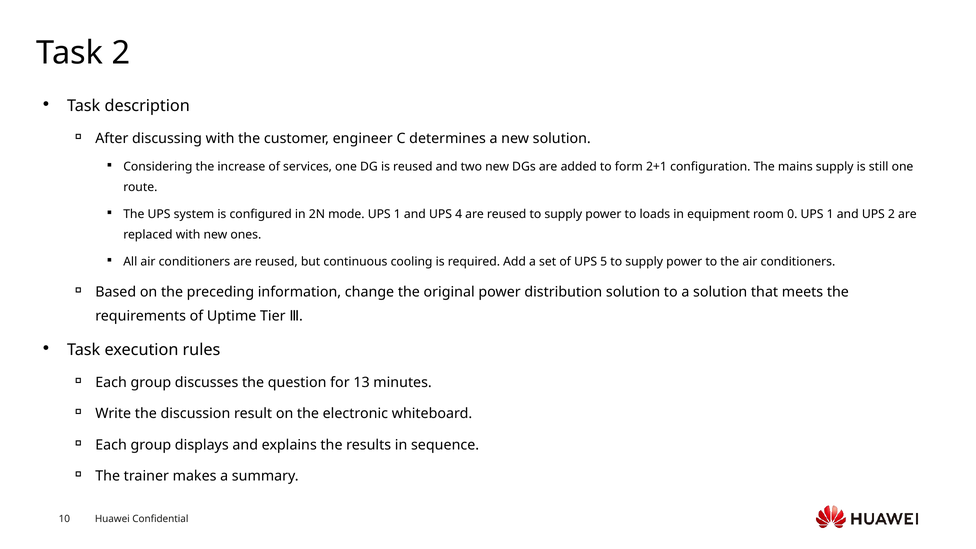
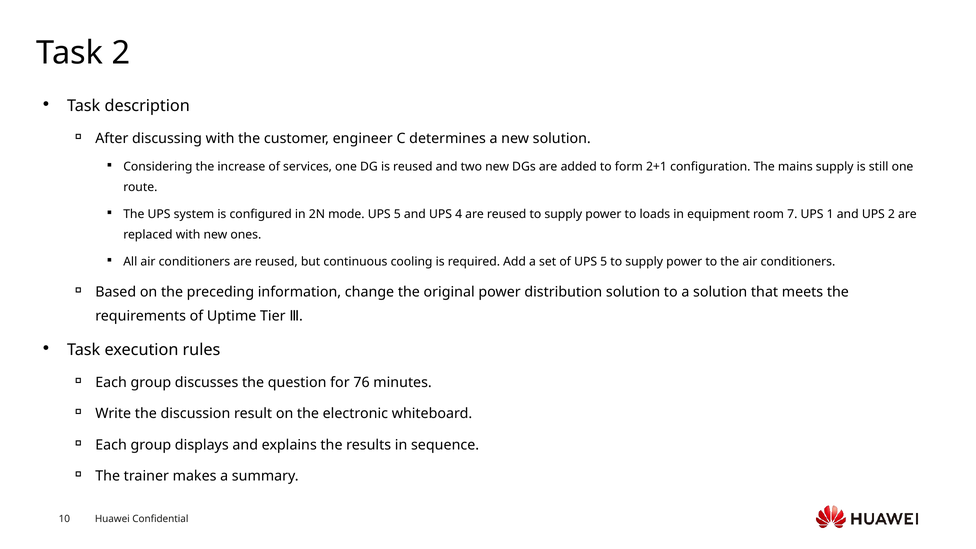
mode UPS 1: 1 -> 5
0: 0 -> 7
13: 13 -> 76
